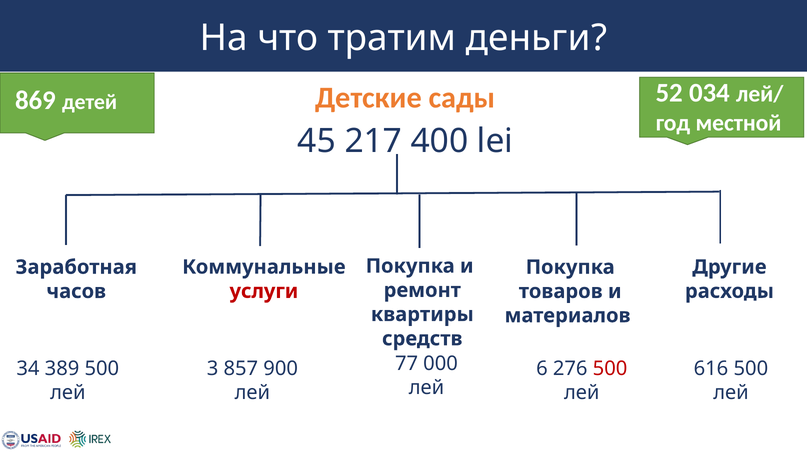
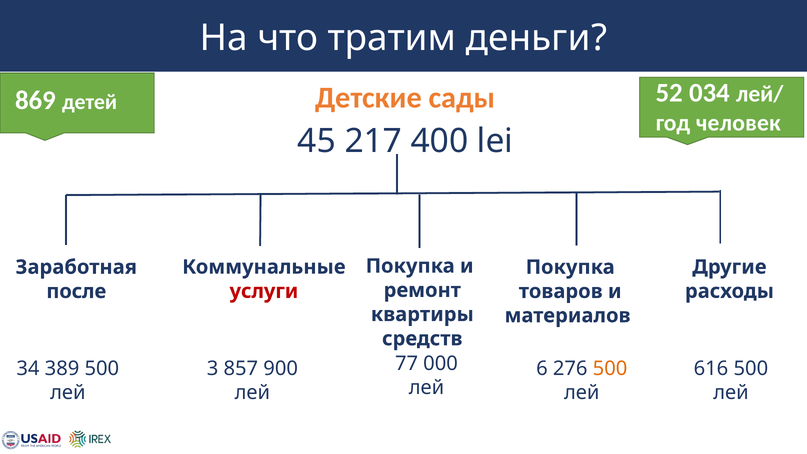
местной: местной -> человек
часов: часов -> после
500 at (610, 368) colour: red -> orange
